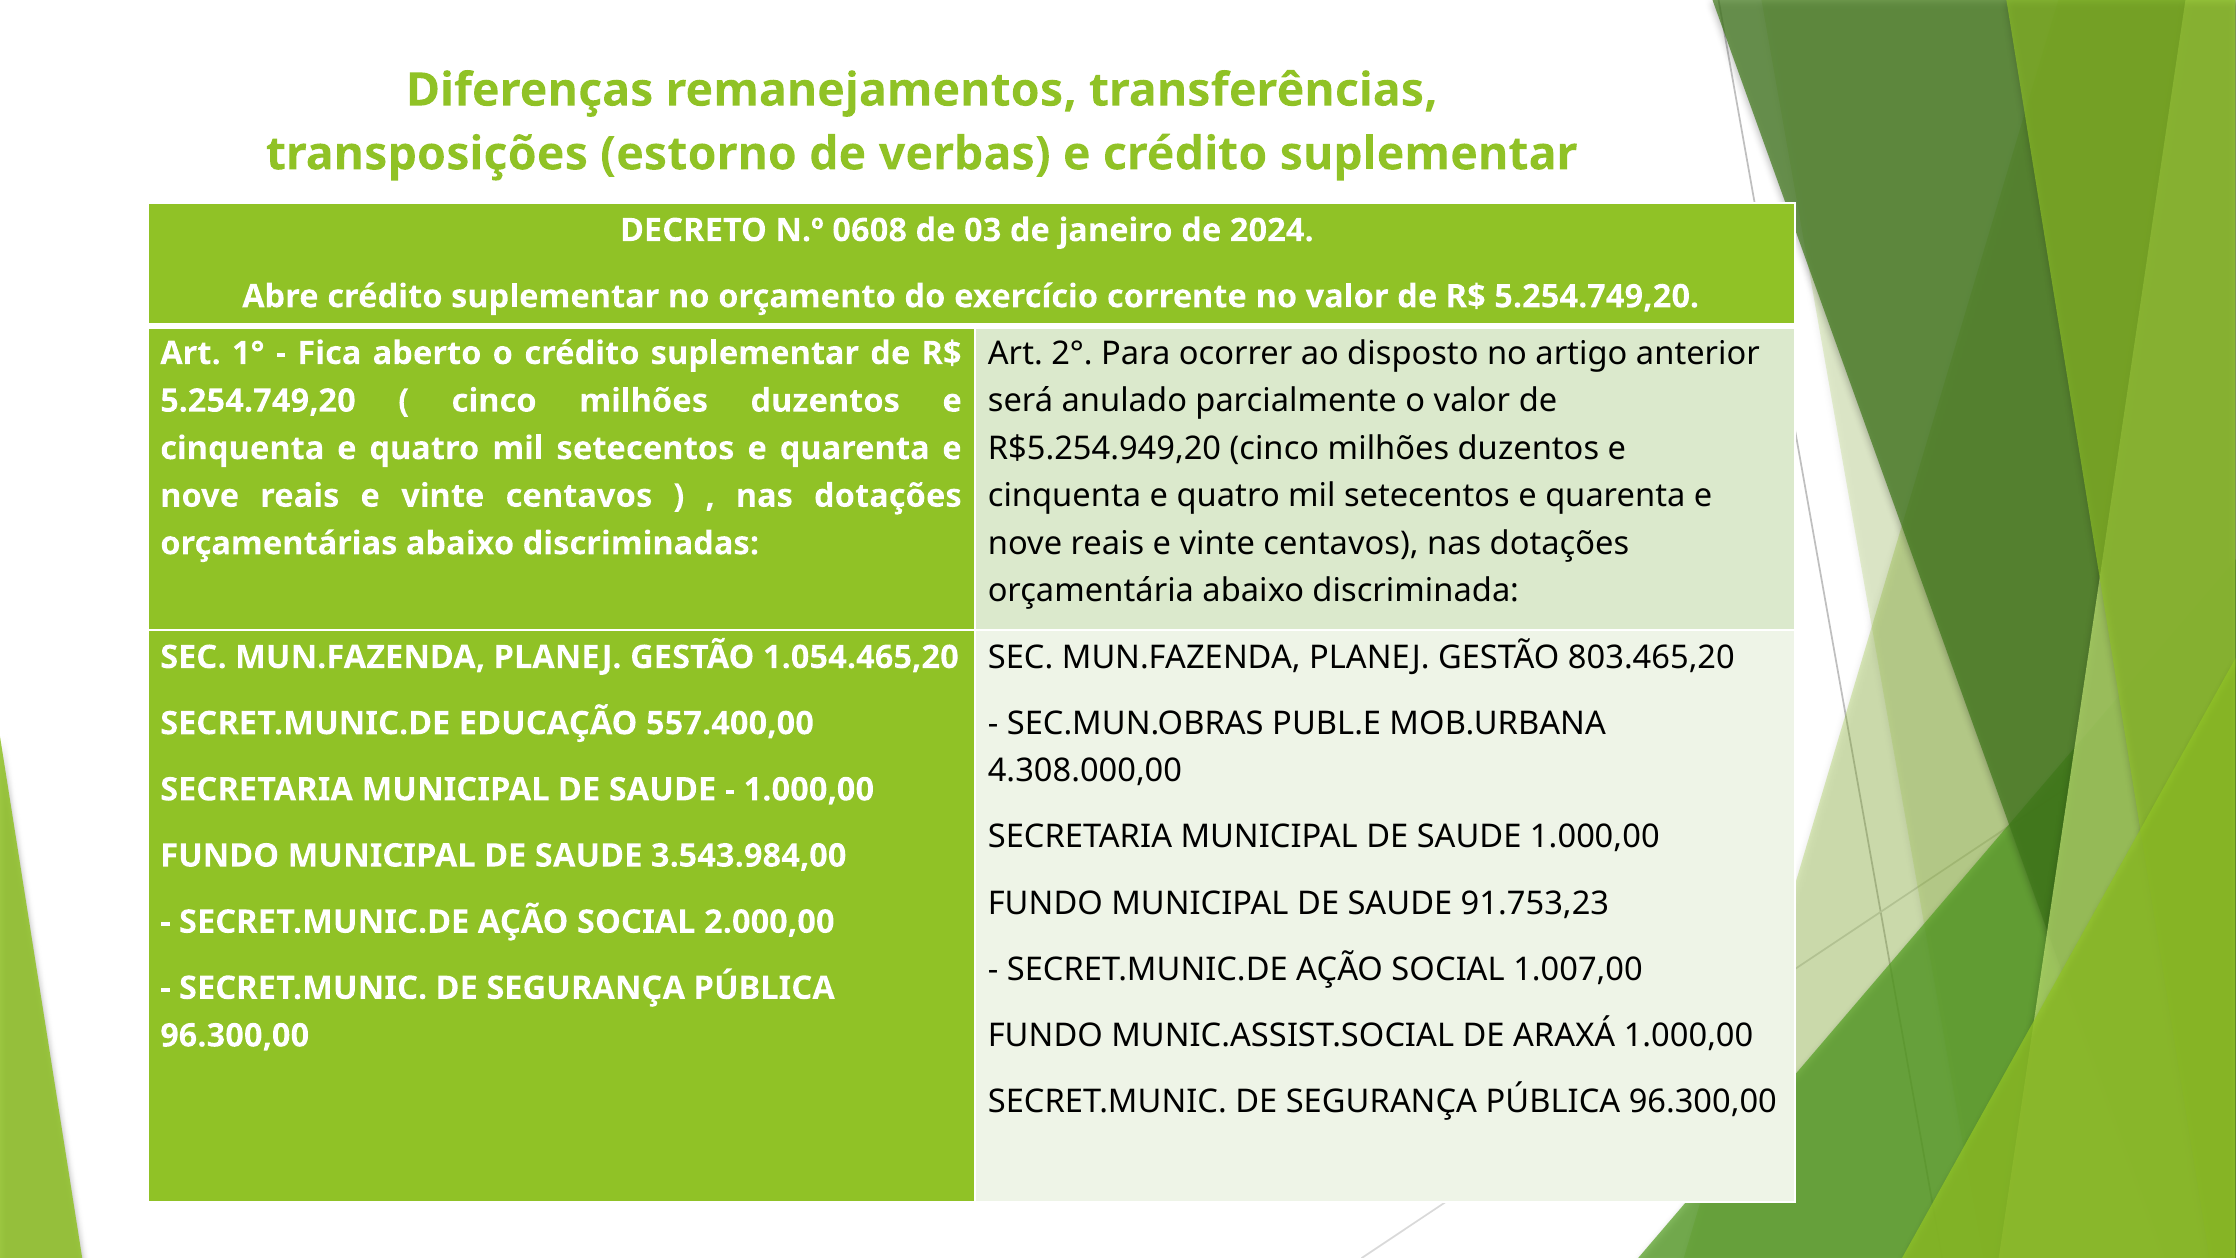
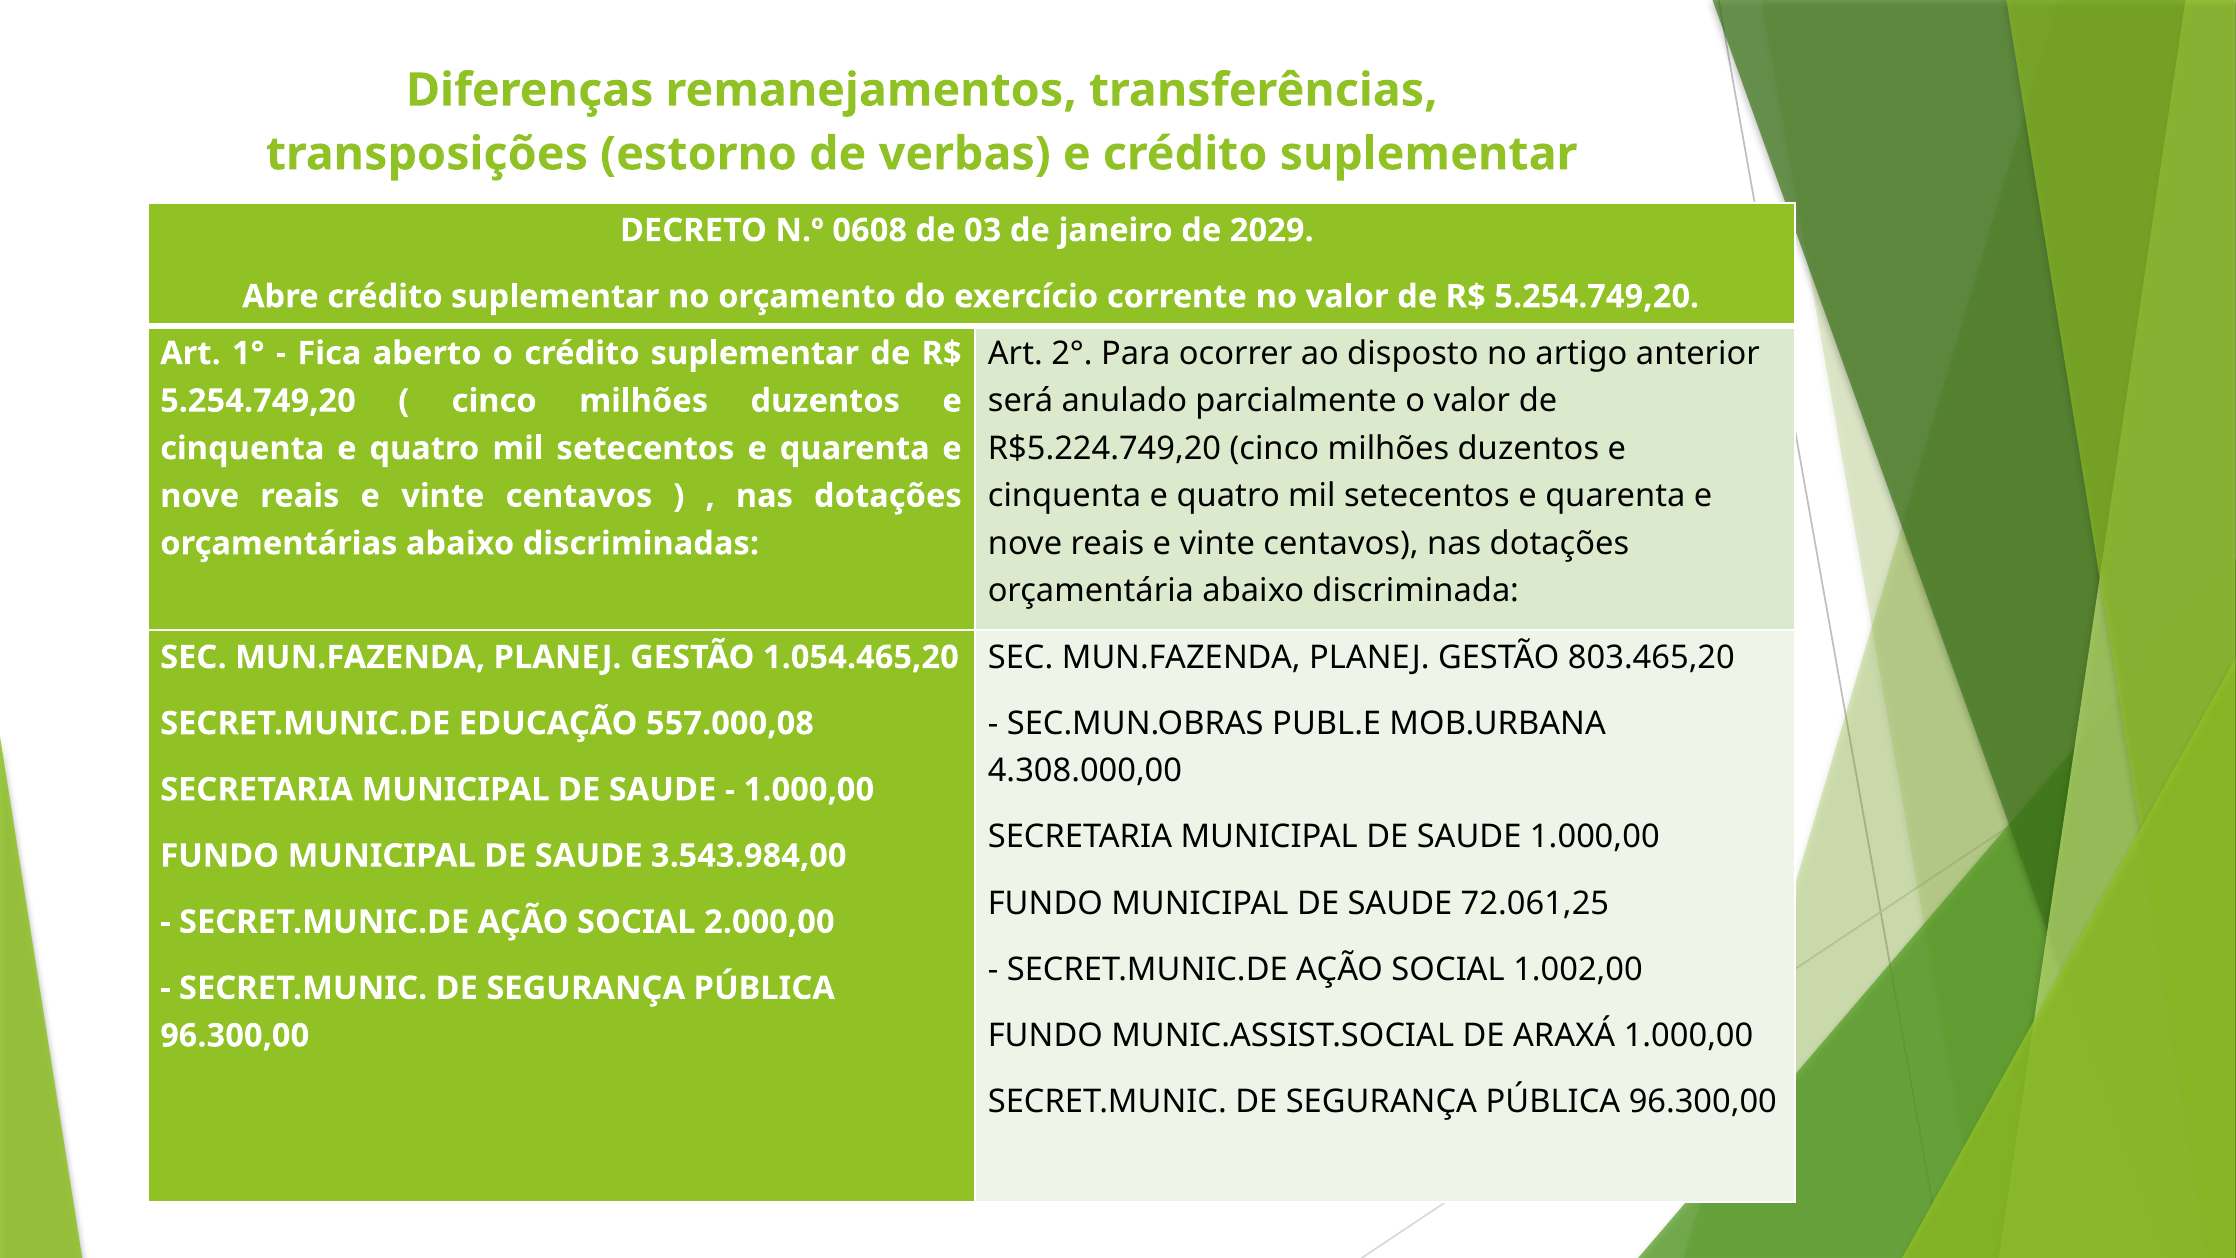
2024: 2024 -> 2029
R$5.254.949,20: R$5.254.949,20 -> R$5.224.749,20
557.400,00: 557.400,00 -> 557.000,08
91.753,23: 91.753,23 -> 72.061,25
1.007,00: 1.007,00 -> 1.002,00
